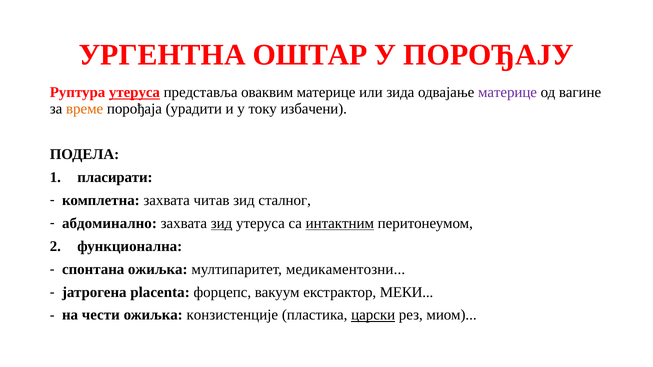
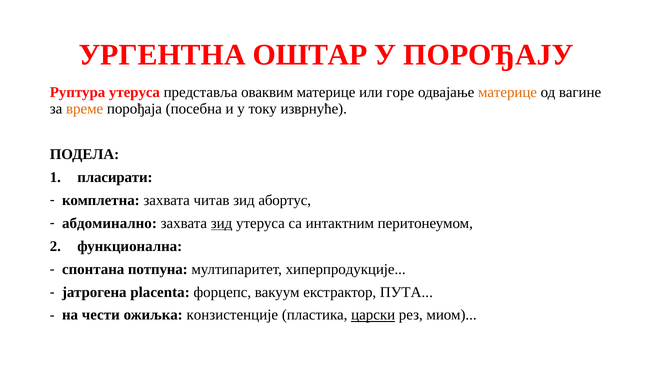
утеруса at (134, 93) underline: present -> none
зида: зида -> горе
материце at (508, 93) colour: purple -> orange
урадити: урадити -> посебна
избачени: избачени -> изврнуће
сталног: сталног -> абортус
интактним underline: present -> none
спонтана ожиљка: ожиљка -> потпуна
медикаментозни: медикаментозни -> хиперпродукције
МЕКИ: МЕКИ -> ПУТА
